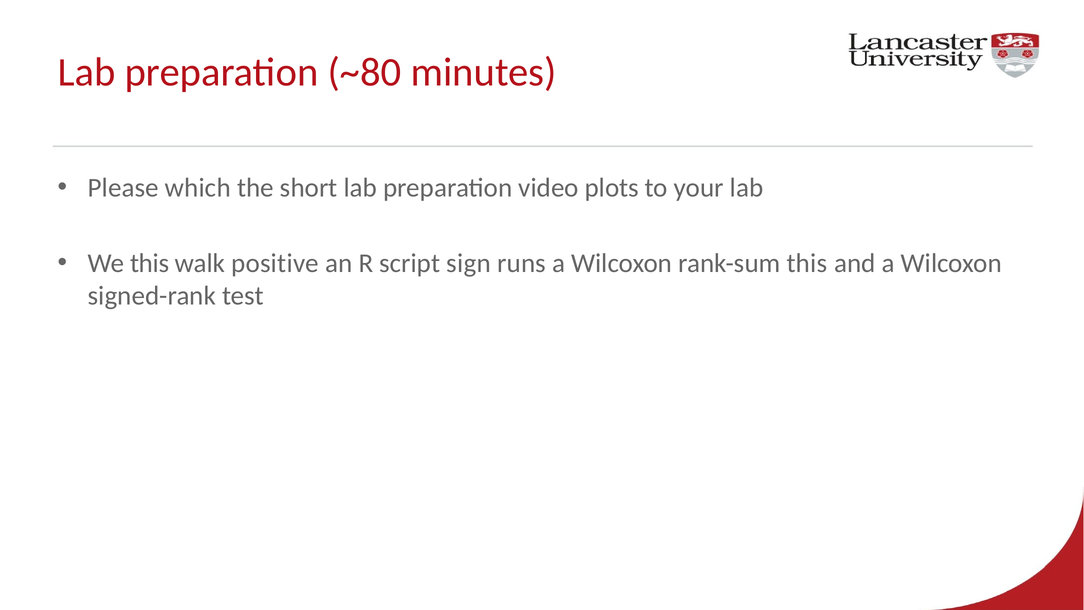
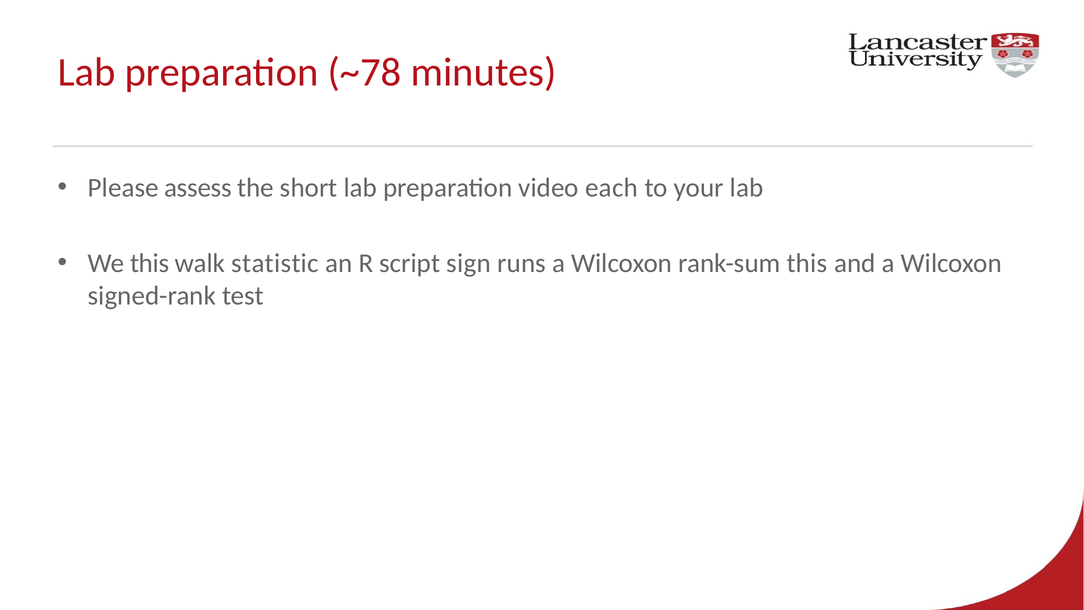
~80: ~80 -> ~78
which: which -> assess
plots: plots -> each
positive: positive -> statistic
